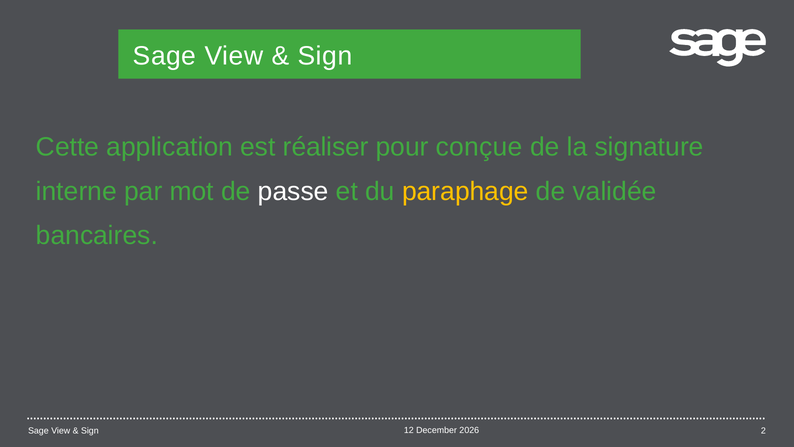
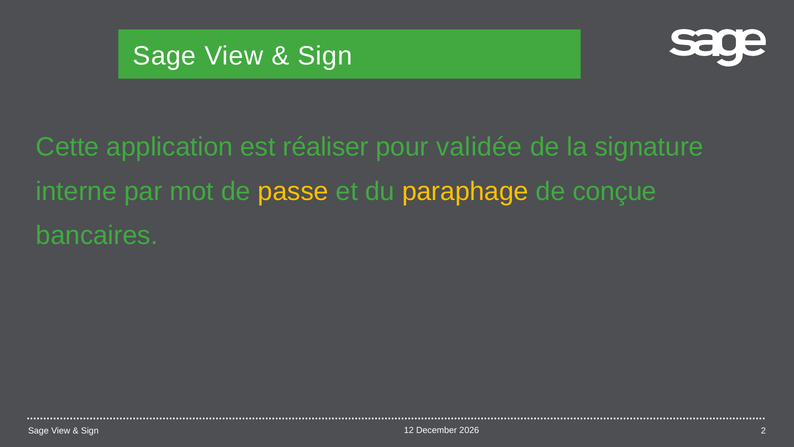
conçue: conçue -> validée
passe colour: white -> yellow
validée: validée -> conçue
